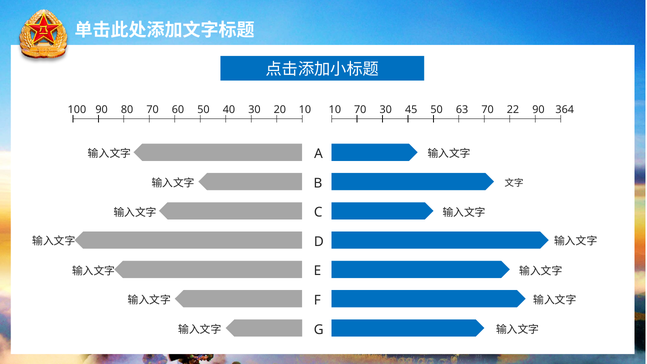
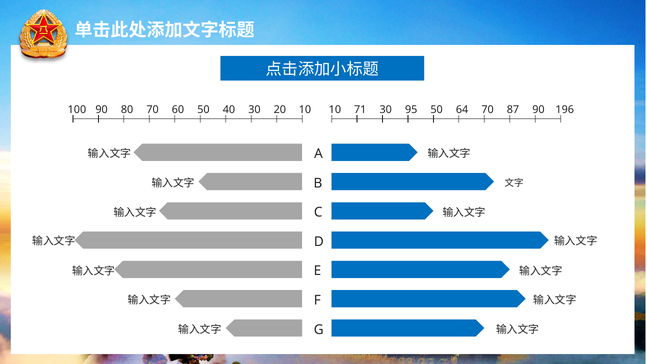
10 70: 70 -> 71
45: 45 -> 95
63: 63 -> 64
22: 22 -> 87
364: 364 -> 196
